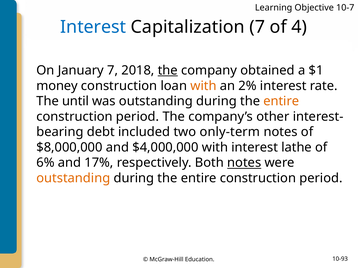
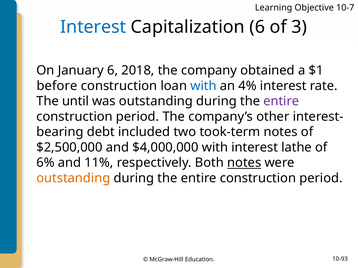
Capitalization 7: 7 -> 6
4: 4 -> 3
January 7: 7 -> 6
the at (168, 71) underline: present -> none
money: money -> before
with at (203, 86) colour: orange -> blue
2%: 2% -> 4%
entire at (281, 101) colour: orange -> purple
only-term: only-term -> took-term
$8,000,000: $8,000,000 -> $2,500,000
17%: 17% -> 11%
